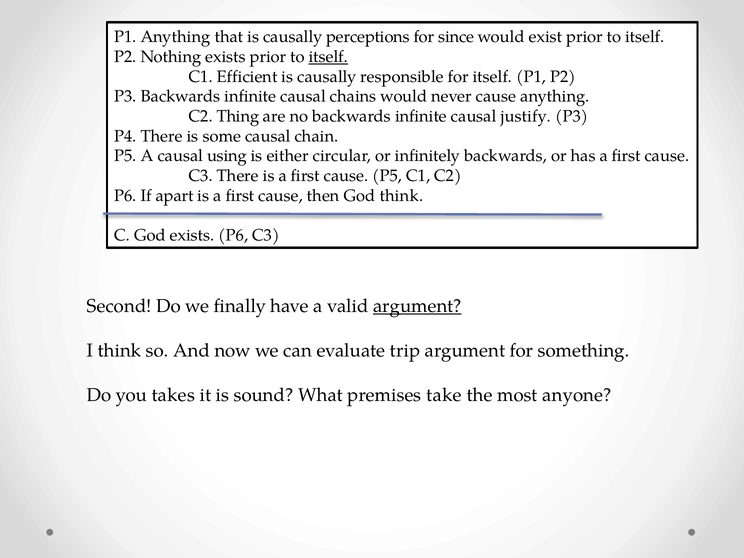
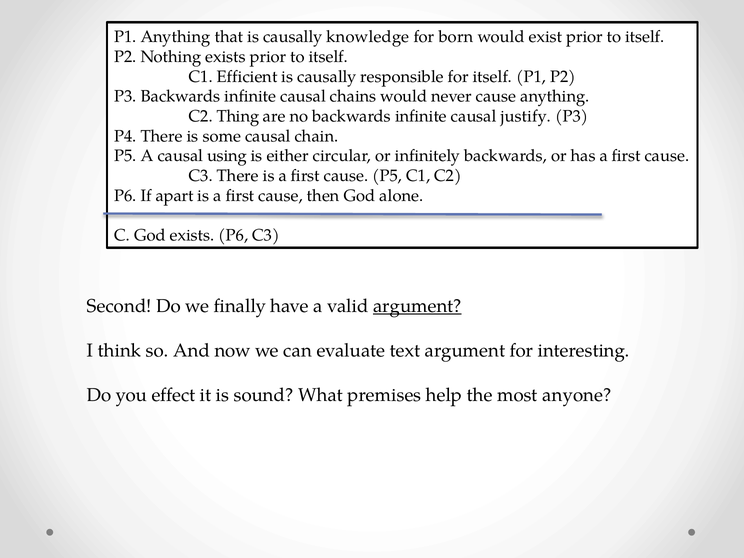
perceptions: perceptions -> knowledge
since: since -> born
itself at (328, 57) underline: present -> none
God think: think -> alone
trip: trip -> text
something: something -> interesting
takes: takes -> effect
take: take -> help
